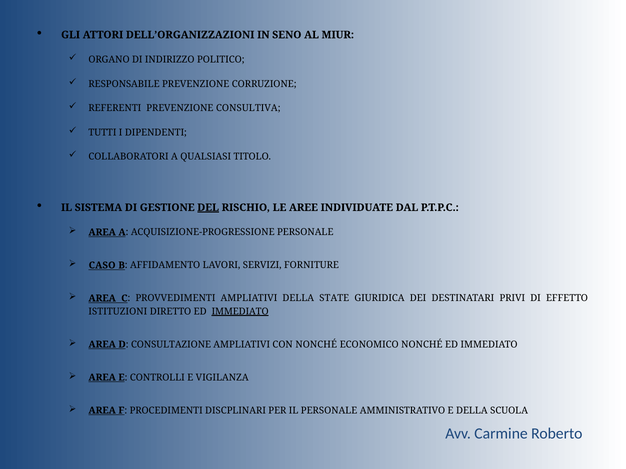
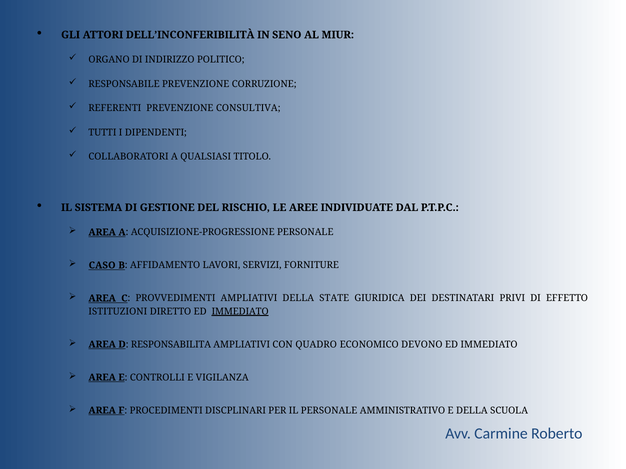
DELL’ORGANIZZAZIONI: DELL’ORGANIZZAZIONI -> DELL’INCONFERIBILITÀ
DEL underline: present -> none
CONSULTAZIONE: CONSULTAZIONE -> RESPONSABILITA
CON NONCHÉ: NONCHÉ -> QUADRO
ECONOMICO NONCHÉ: NONCHÉ -> DEVONO
